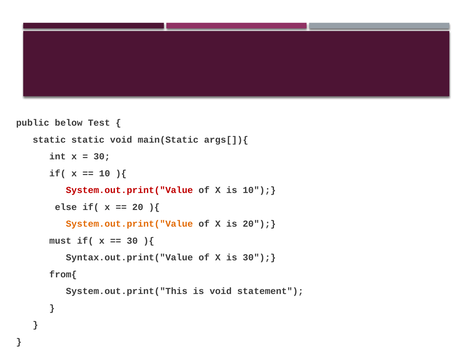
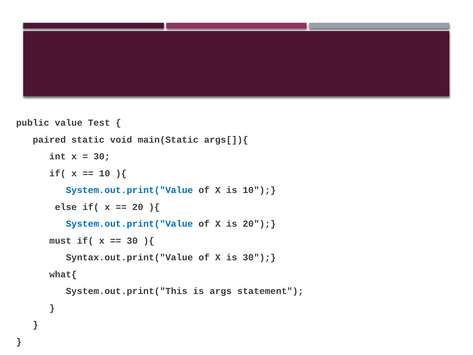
below: below -> value
static at (49, 140): static -> paired
System.out.print("Value at (129, 190) colour: red -> blue
System.out.print("Value at (129, 224) colour: orange -> blue
from{: from{ -> what{
is void: void -> args
